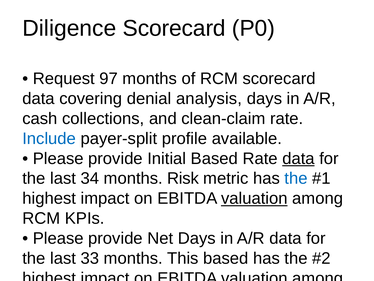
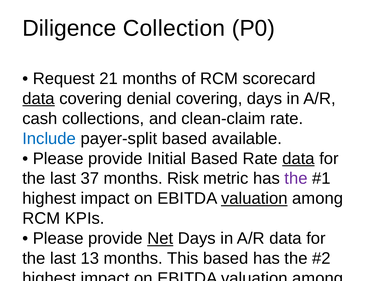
Diligence Scorecard: Scorecard -> Collection
97: 97 -> 21
data at (39, 98) underline: none -> present
denial analysis: analysis -> covering
payer-split profile: profile -> based
34: 34 -> 37
the at (296, 178) colour: blue -> purple
Net at (160, 238) underline: none -> present
33: 33 -> 13
